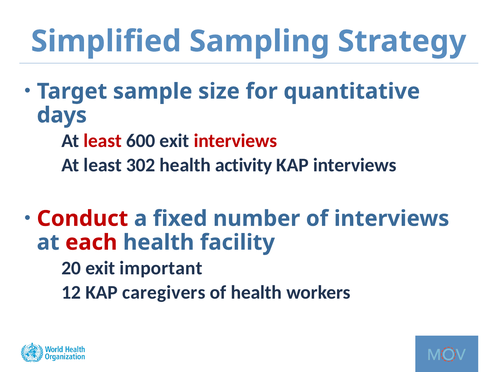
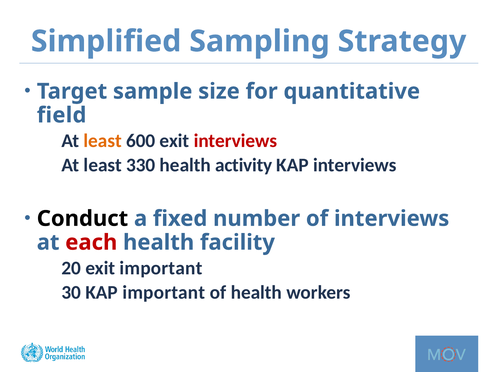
days: days -> field
least at (103, 141) colour: red -> orange
302: 302 -> 330
Conduct colour: red -> black
12: 12 -> 30
KAP caregivers: caregivers -> important
